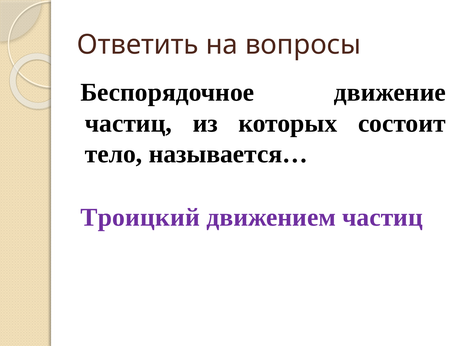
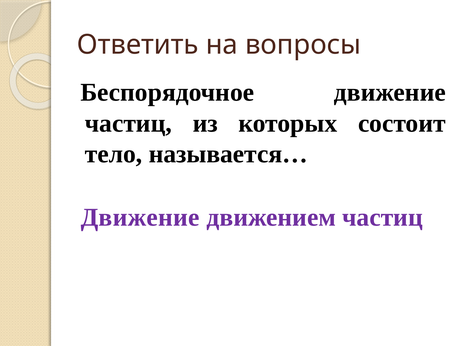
Троицкий at (140, 217): Троицкий -> Движение
